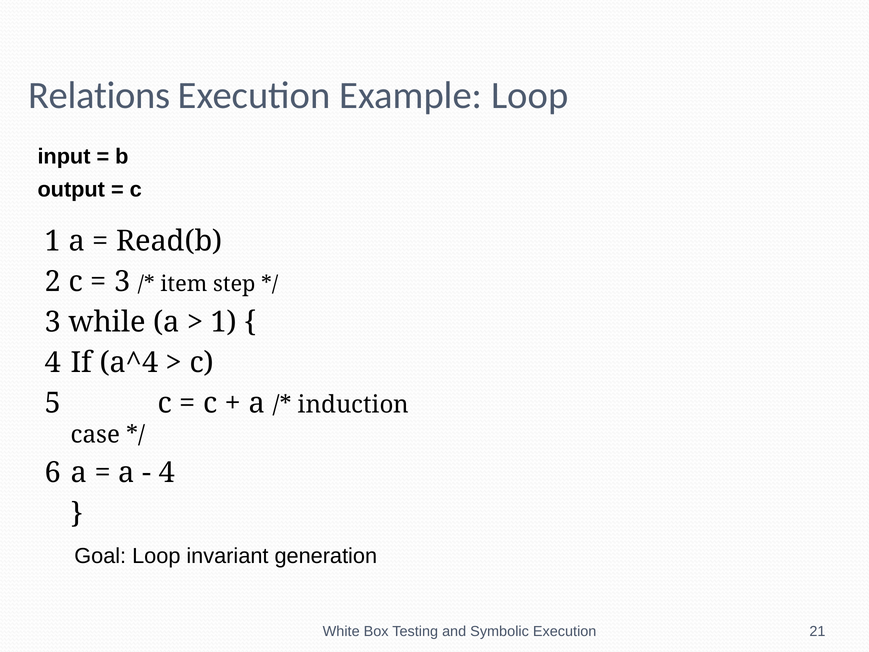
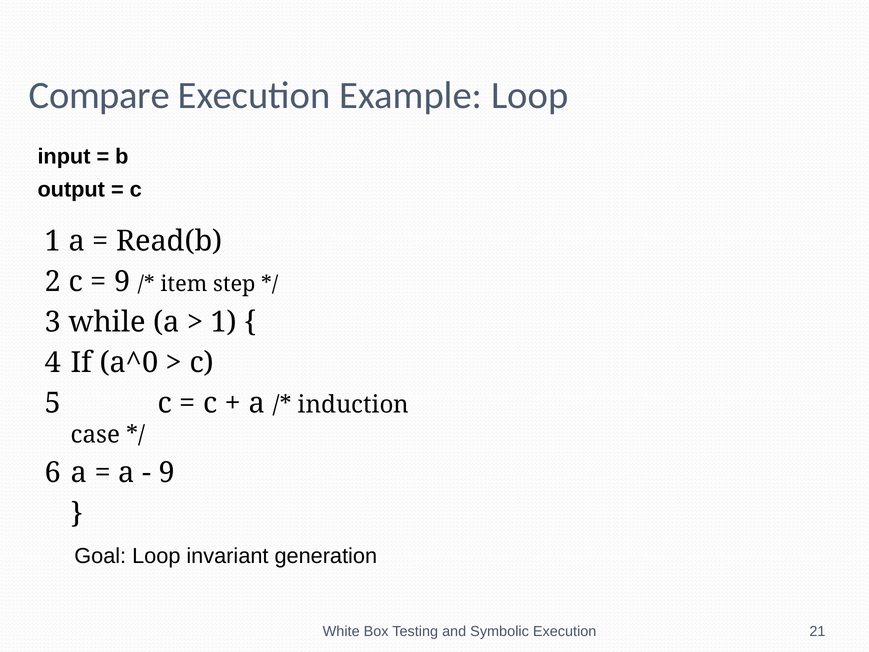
Relations: Relations -> Compare
3 at (122, 282): 3 -> 9
a^4: a^4 -> a^0
4 at (167, 473): 4 -> 9
